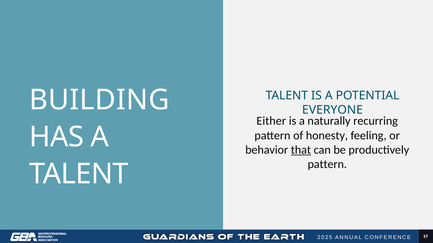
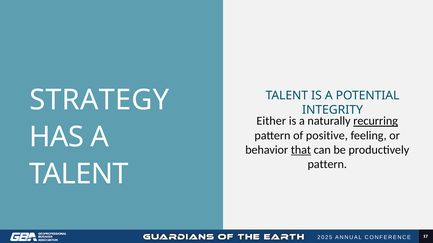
BUILDING: BUILDING -> STRATEGY
EVERYONE: EVERYONE -> INTEGRITY
recurring underline: none -> present
honesty: honesty -> positive
